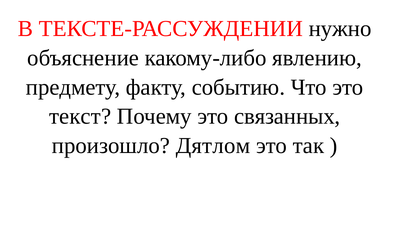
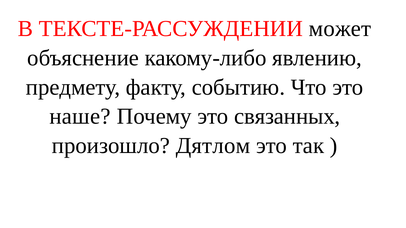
нужно: нужно -> может
текст: текст -> наше
